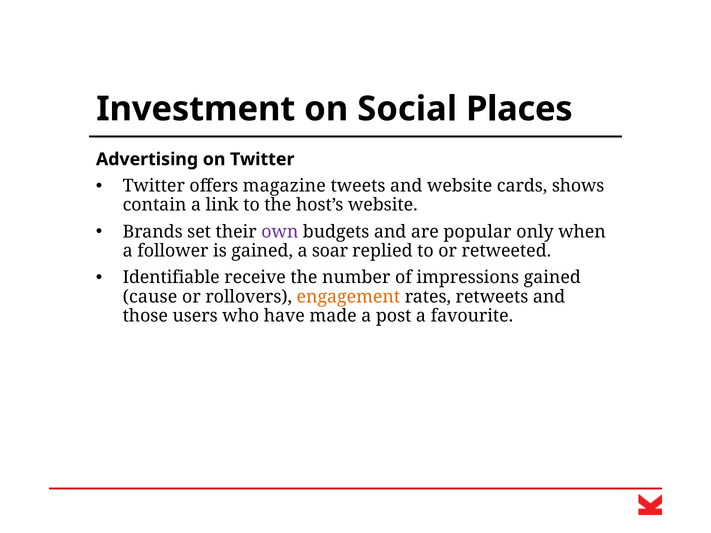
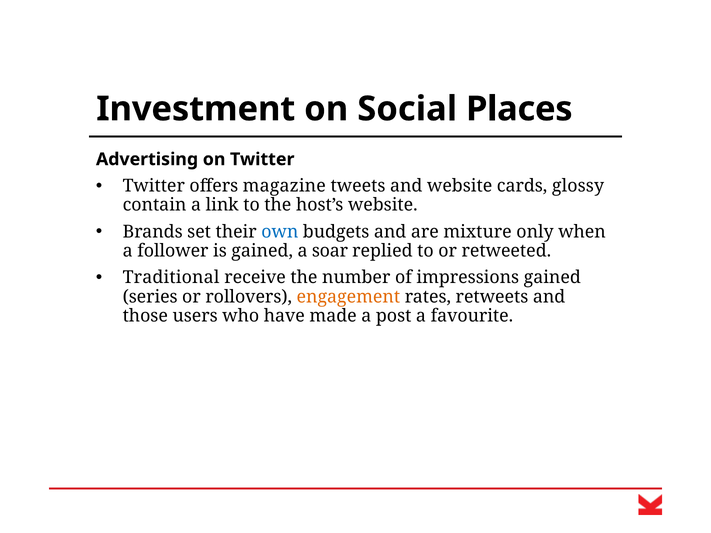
shows: shows -> glossy
own colour: purple -> blue
popular: popular -> mixture
Identifiable: Identifiable -> Traditional
cause: cause -> series
